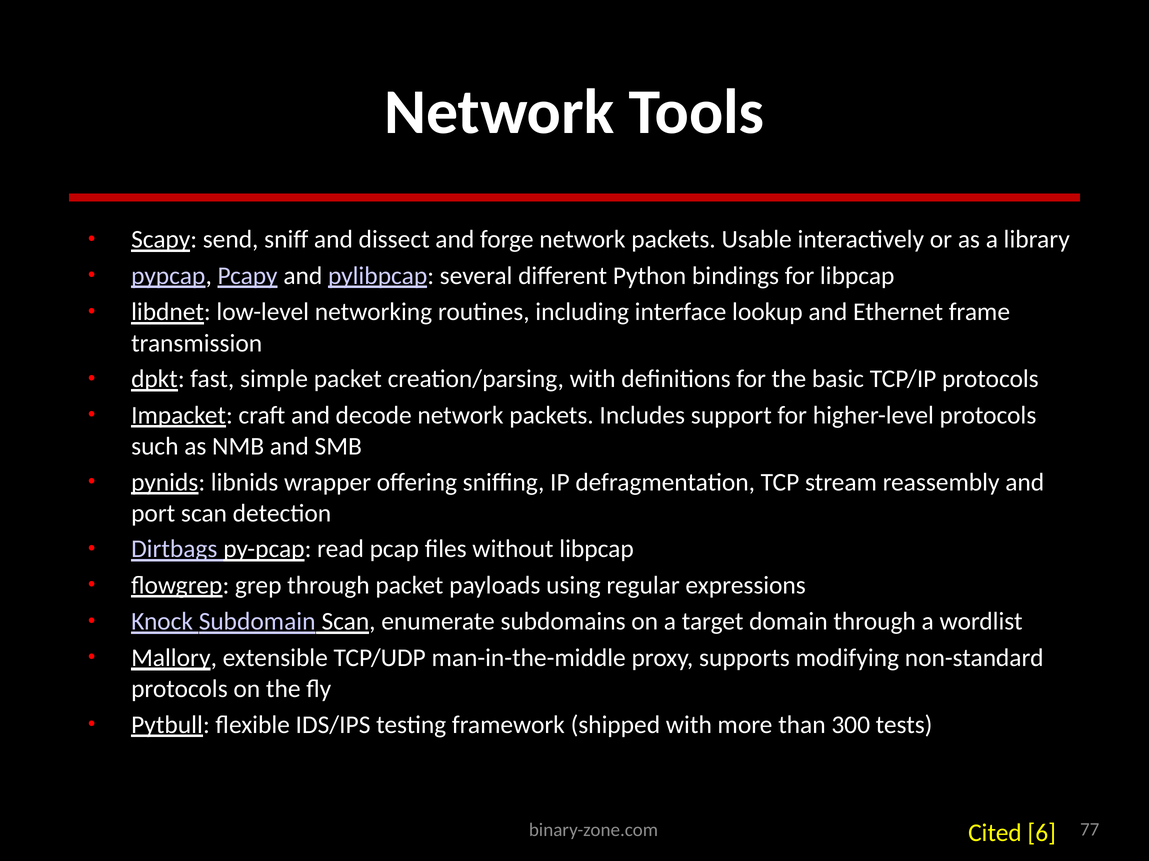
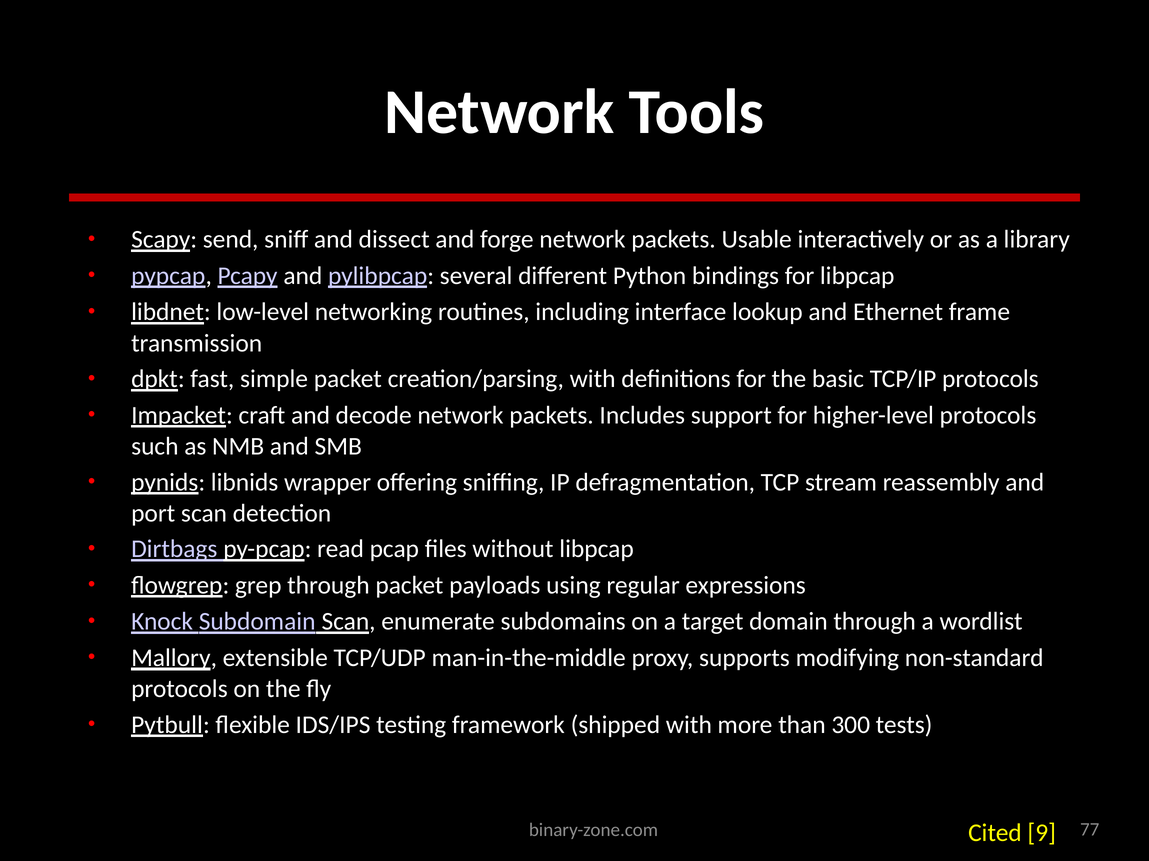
6: 6 -> 9
